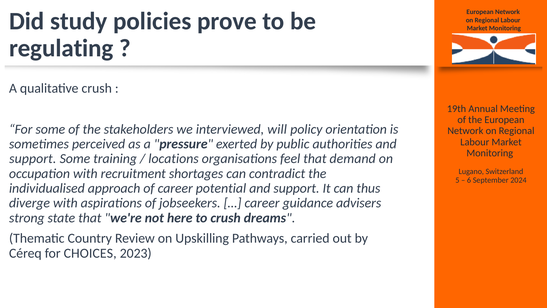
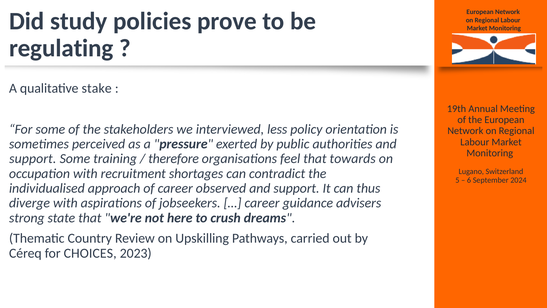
qualitative crush: crush -> stake
will: will -> less
locations: locations -> therefore
demand: demand -> towards
potential: potential -> observed
